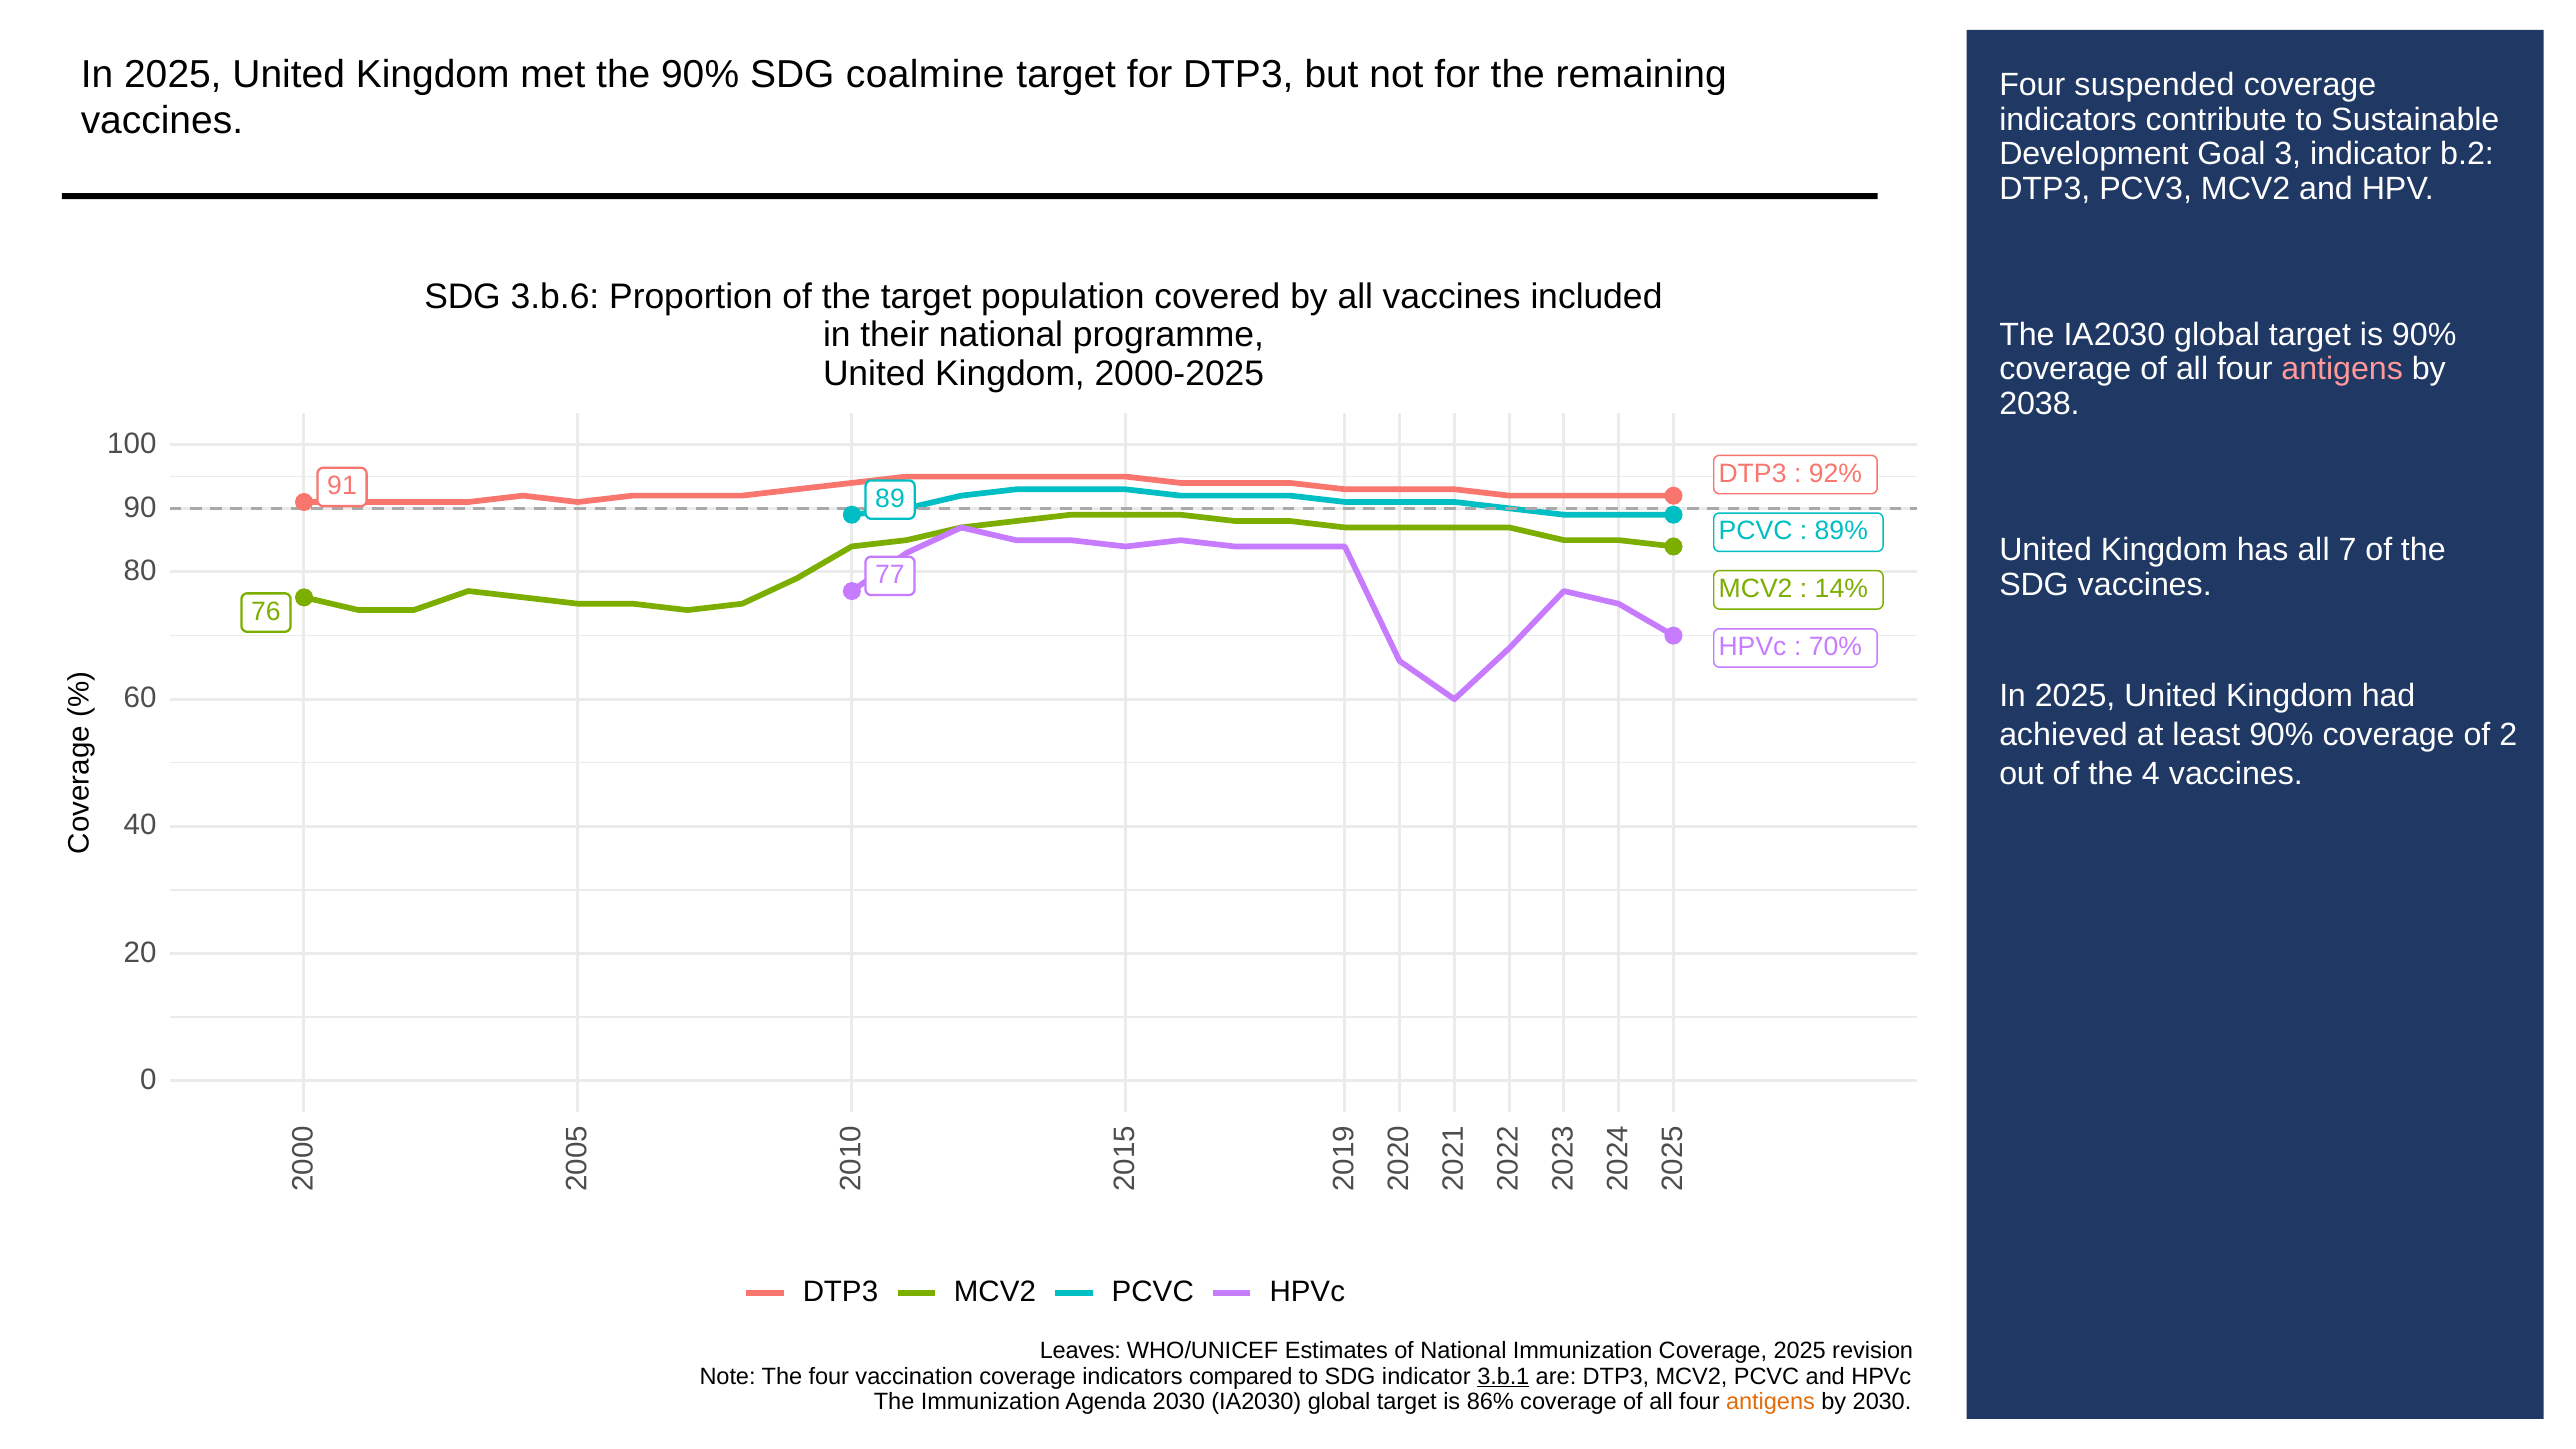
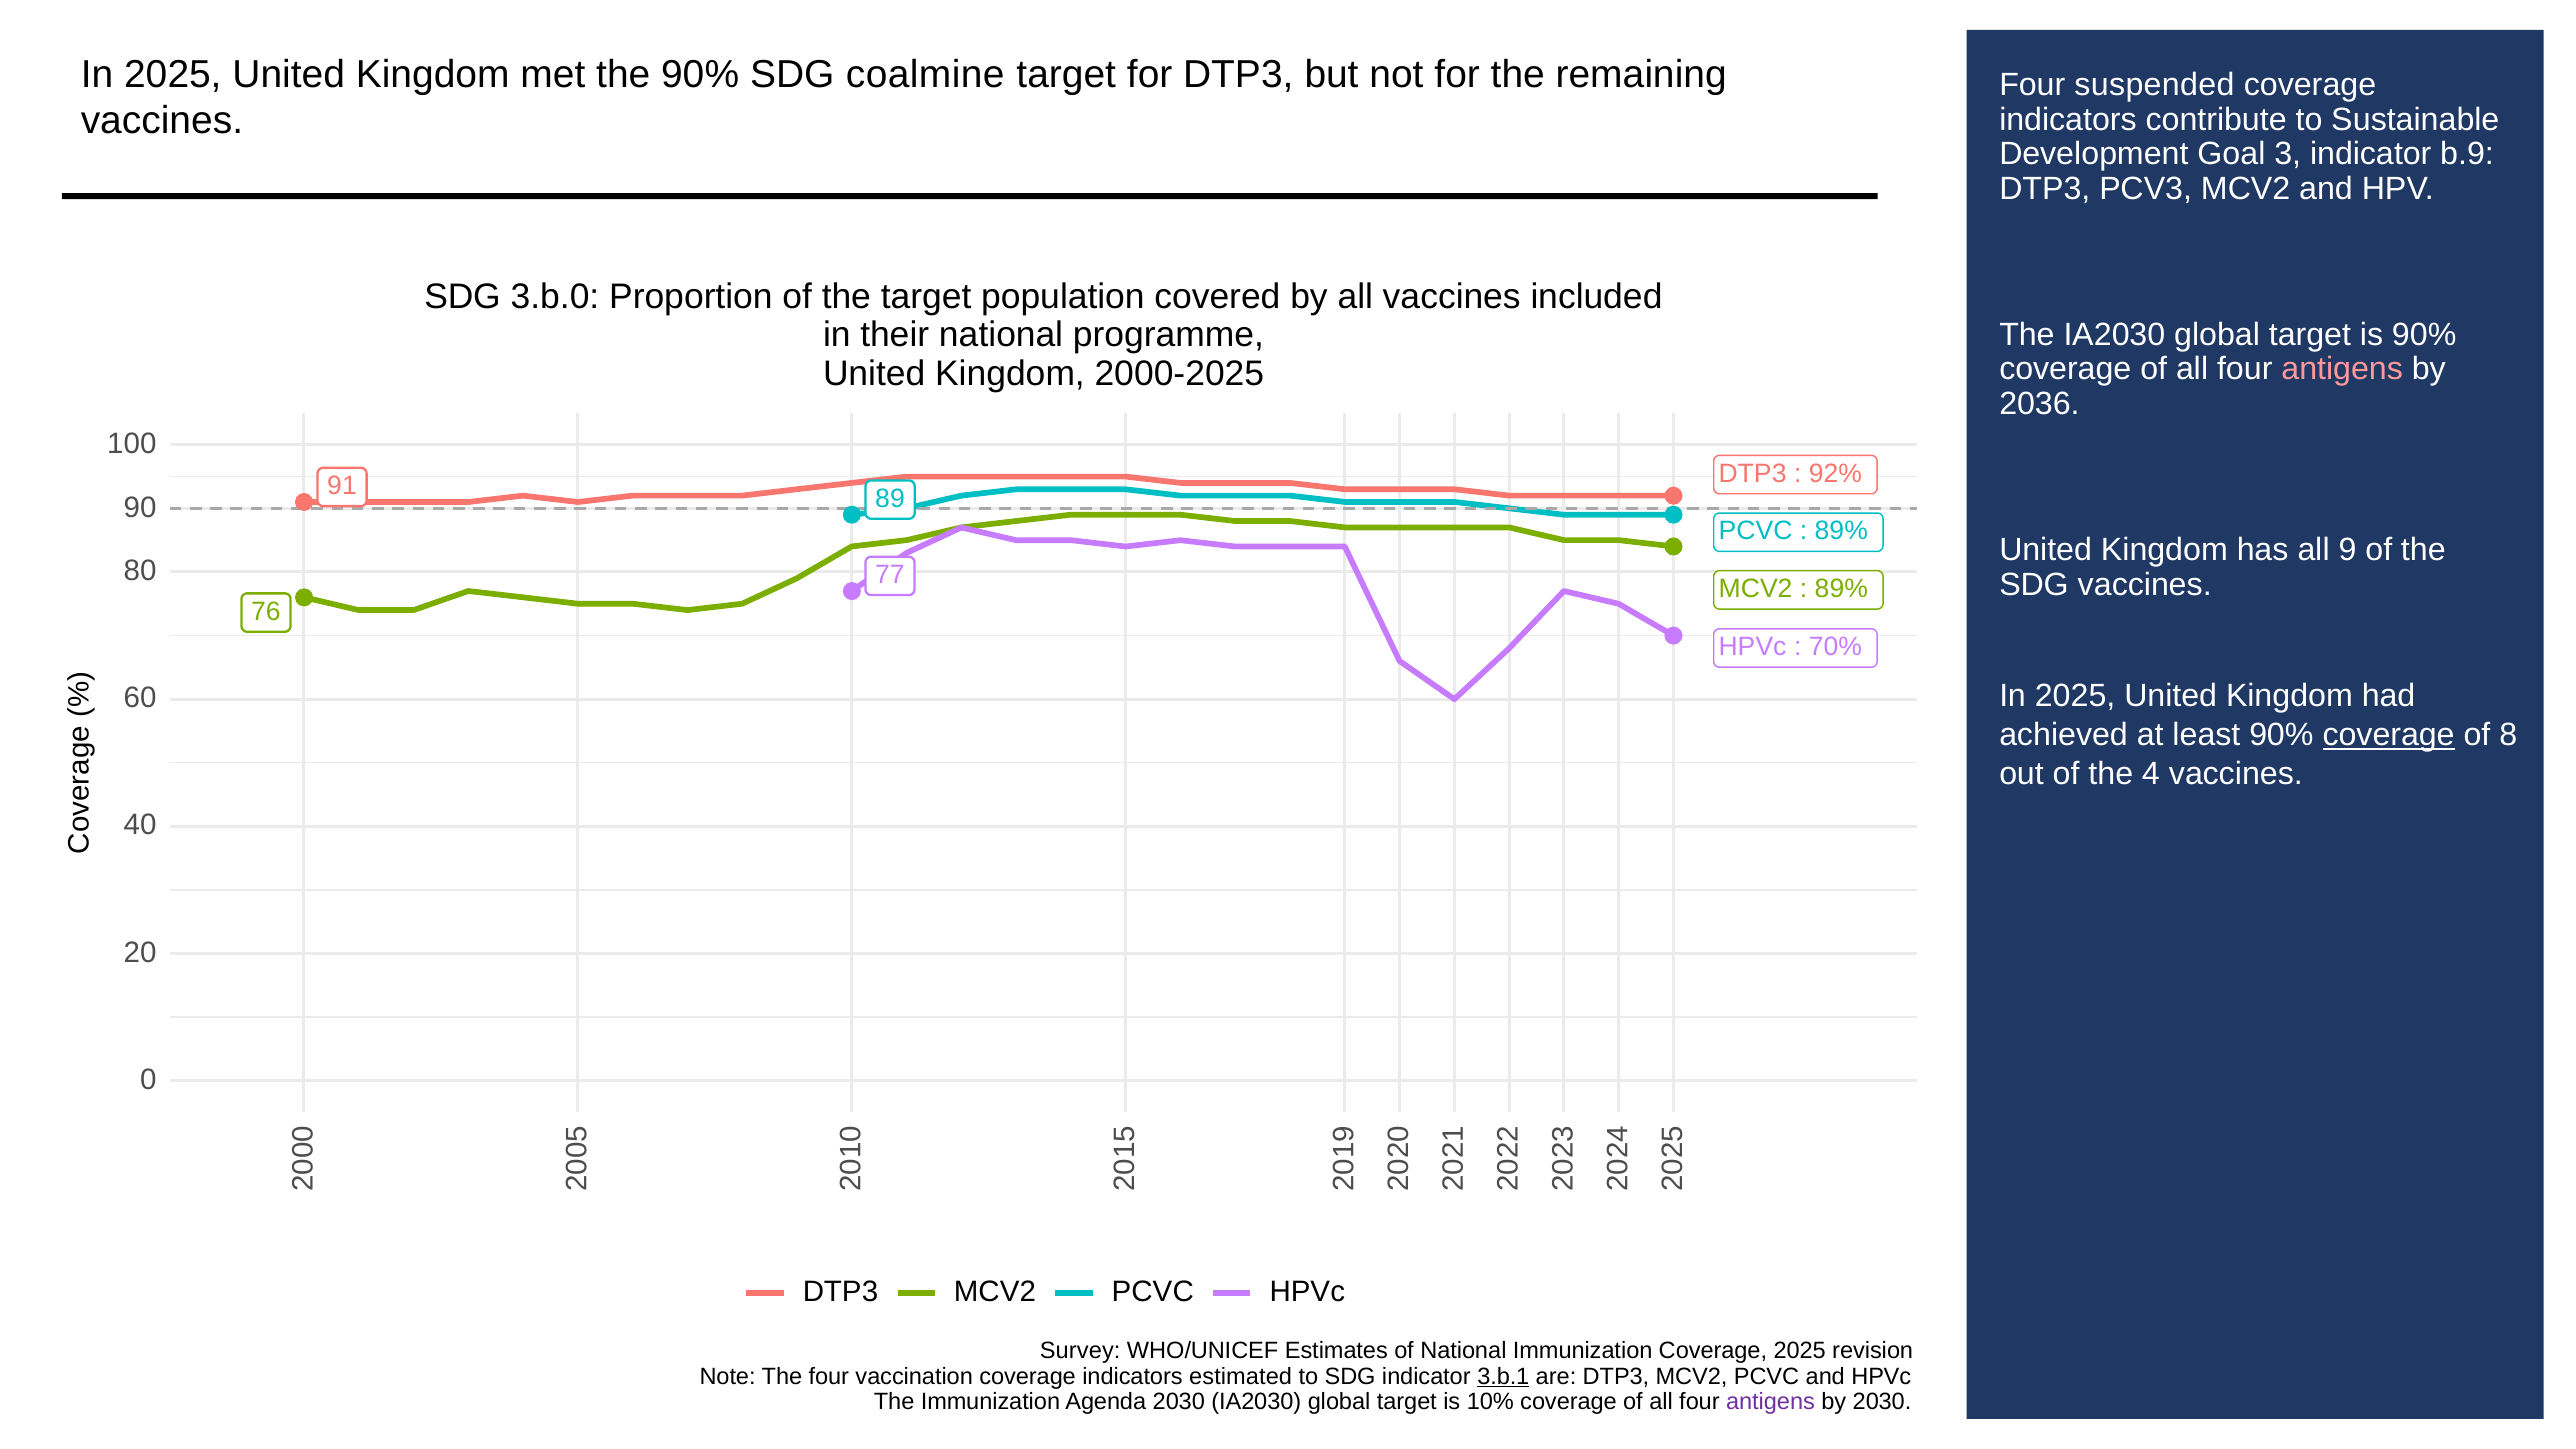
b.2: b.2 -> b.9
3.b.6: 3.b.6 -> 3.b.0
2038: 2038 -> 2036
all 7: 7 -> 9
14% at (1841, 589): 14% -> 89%
coverage at (2389, 735) underline: none -> present
of 2: 2 -> 8
Leaves: Leaves -> Survey
compared: compared -> estimated
86%: 86% -> 10%
antigens at (1770, 1402) colour: orange -> purple
